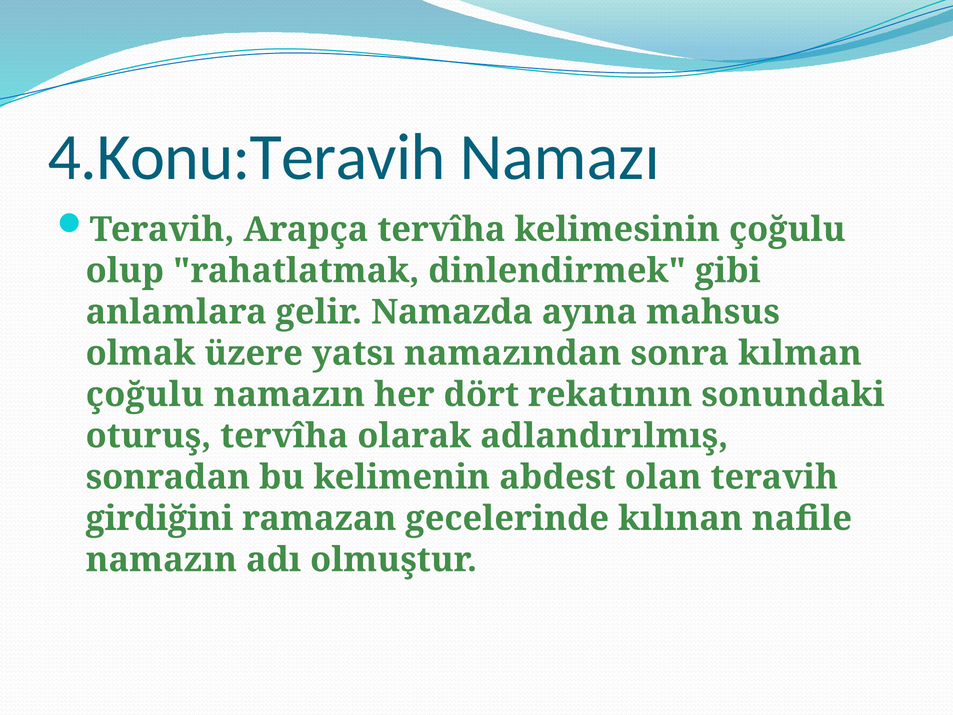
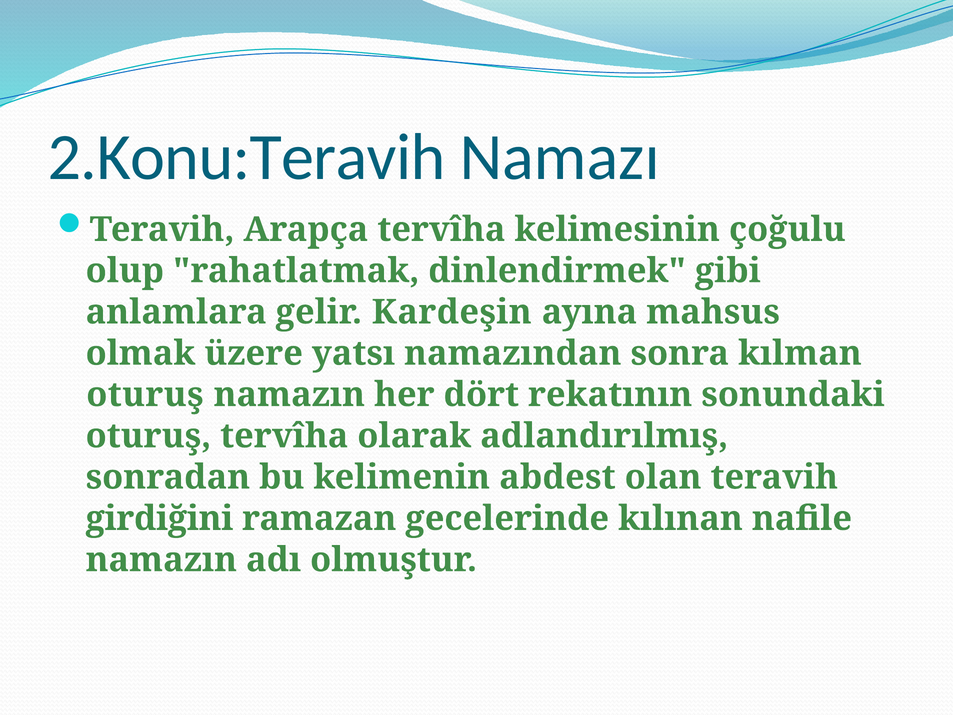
4.Konu:Teravih: 4.Konu:Teravih -> 2.Konu:Teravih
Namazda: Namazda -> Kardeşin
çoğulu at (145, 395): çoğulu -> oturuş
